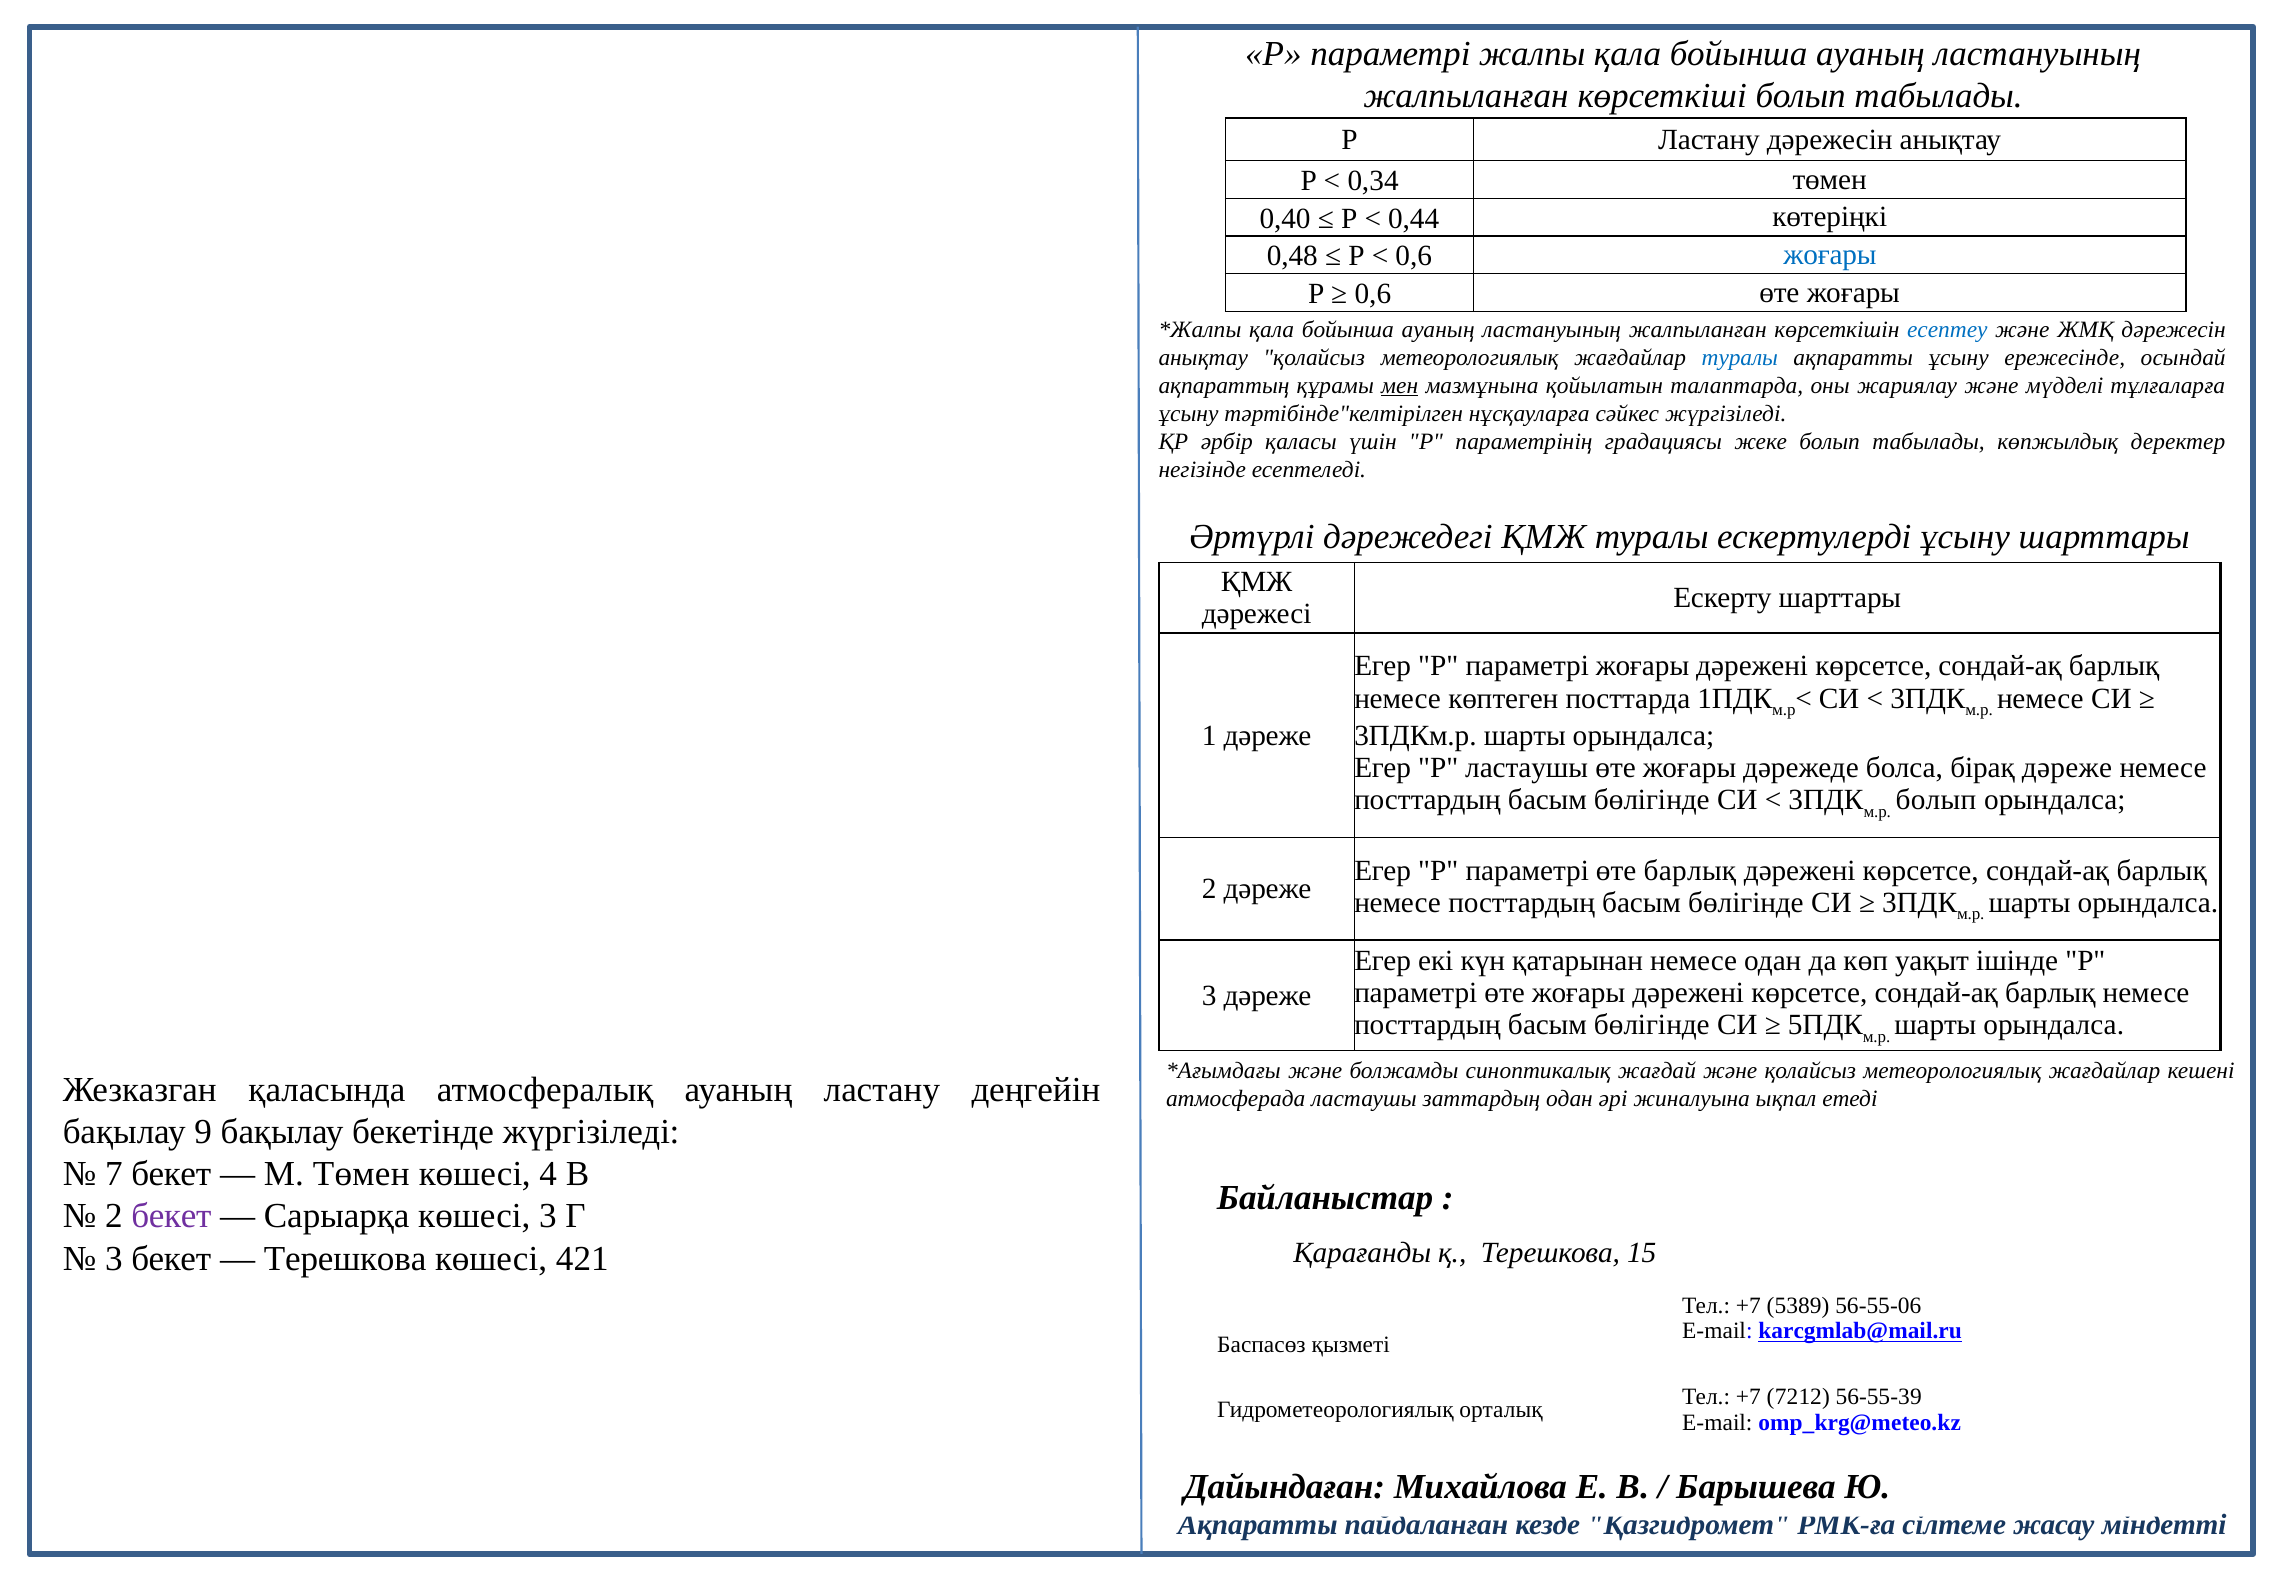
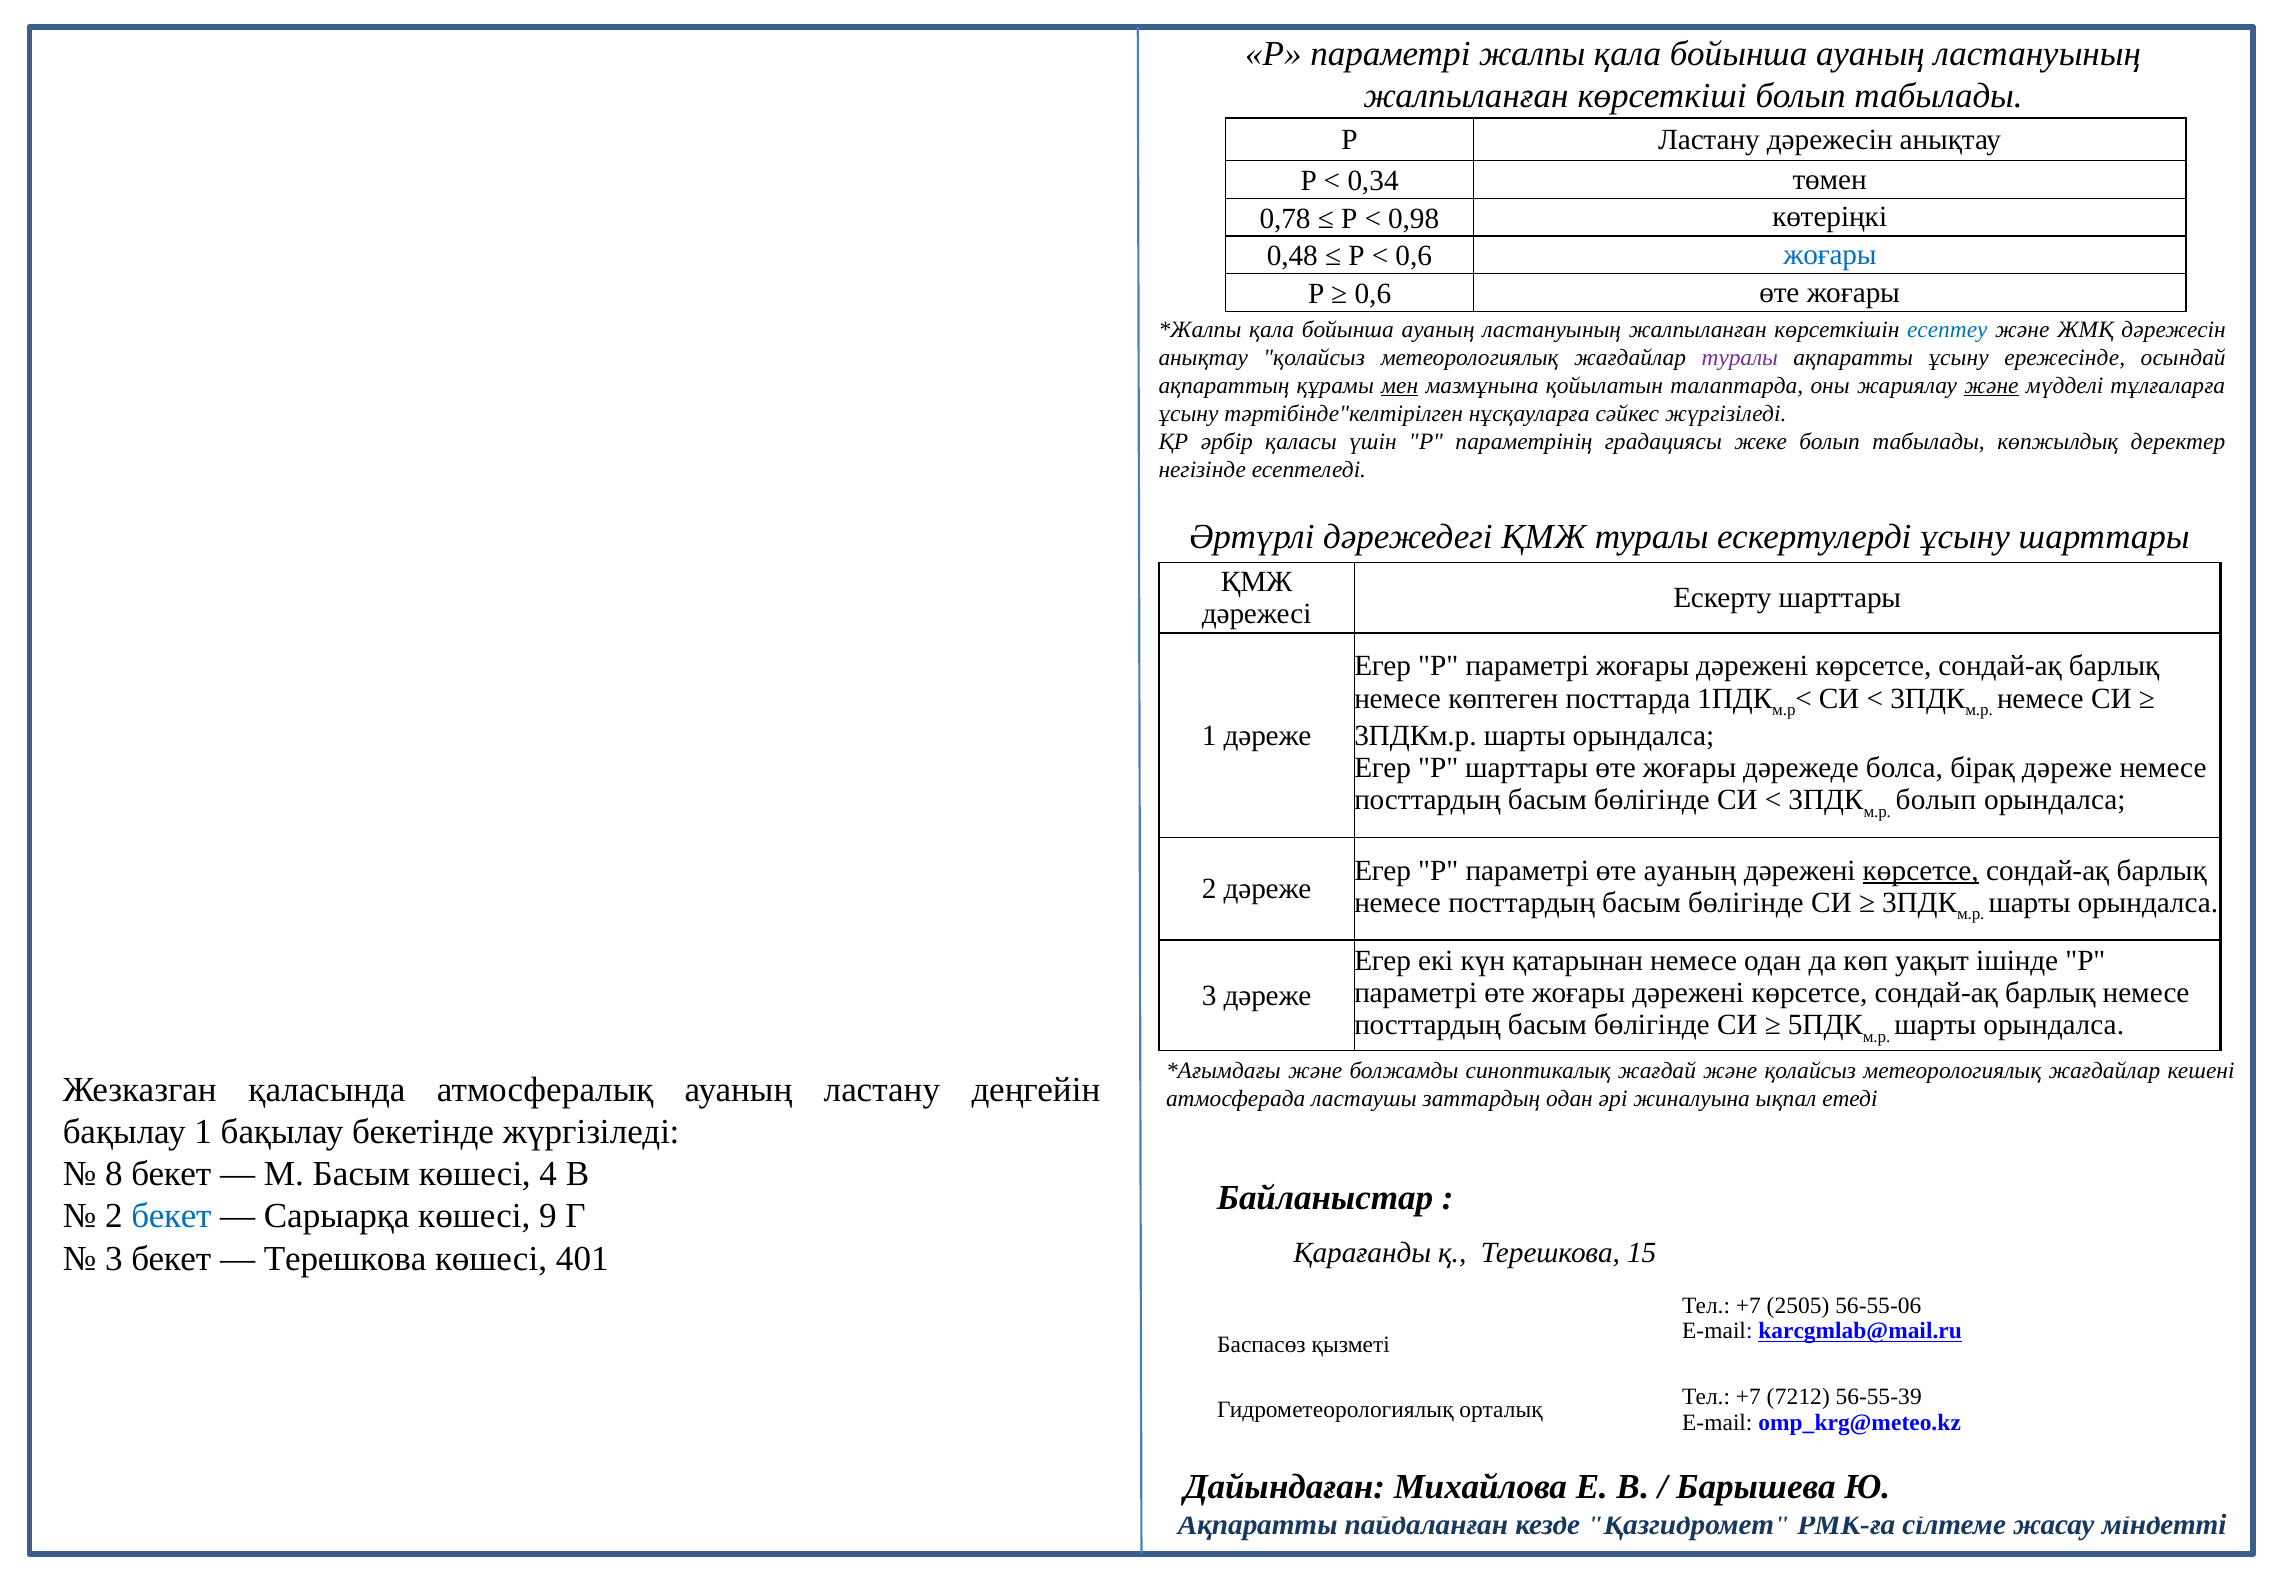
0,40: 0,40 -> 0,78
0,44: 0,44 -> 0,98
туралы at (1740, 357) colour: blue -> purple
және at (1991, 386) underline: none -> present
P ластаушы: ластаушы -> шарттары
өте барлық: барлық -> ауаның
көрсетсе at (1921, 870) underline: none -> present
бақылау 9: 9 -> 1
7: 7 -> 8
М Төмен: Төмен -> Басым
бекет at (171, 1216) colour: purple -> blue
көшесі 3: 3 -> 9
421: 421 -> 401
5389: 5389 -> 2505
